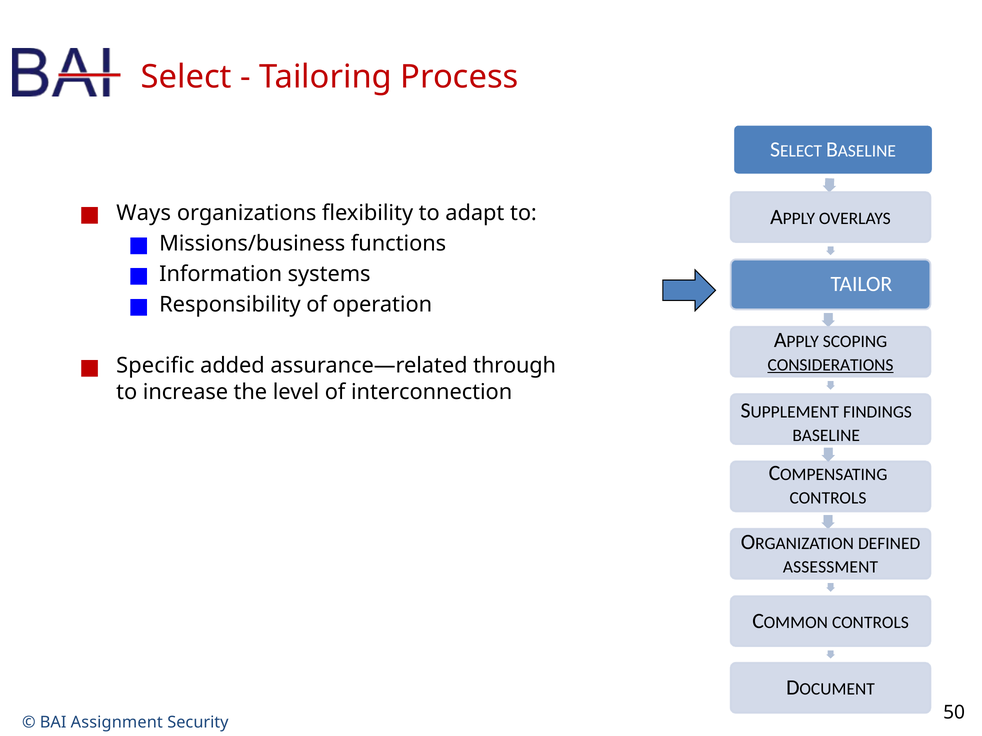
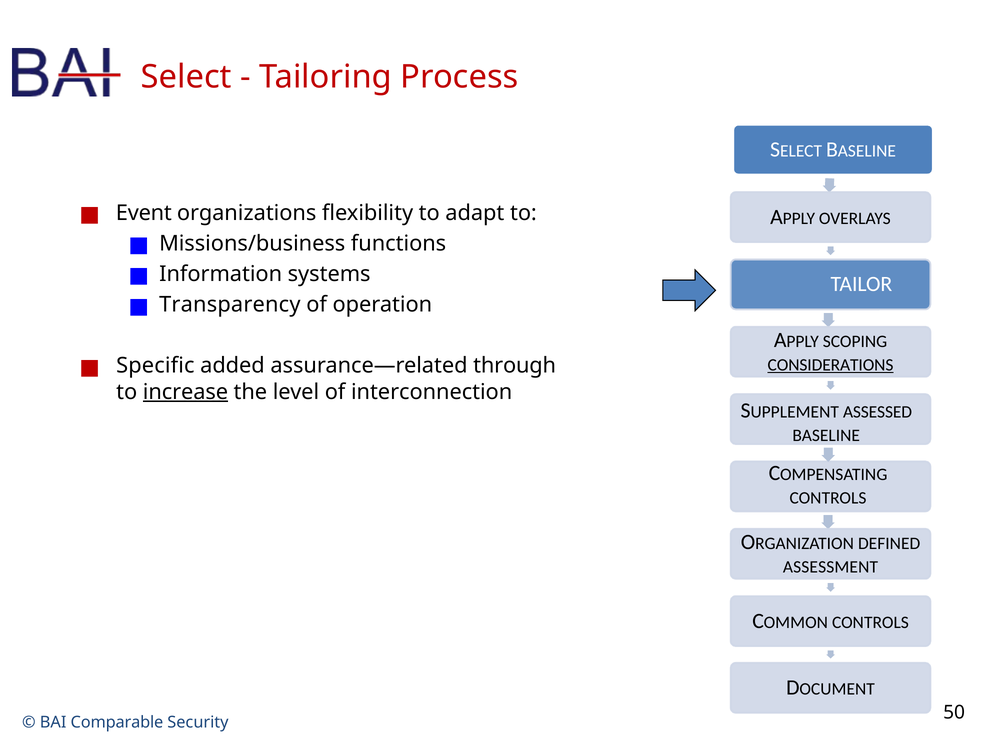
Ways: Ways -> Event
Responsibility: Responsibility -> Transparency
increase underline: none -> present
FINDINGS: FINDINGS -> ASSESSED
Assignment: Assignment -> Comparable
